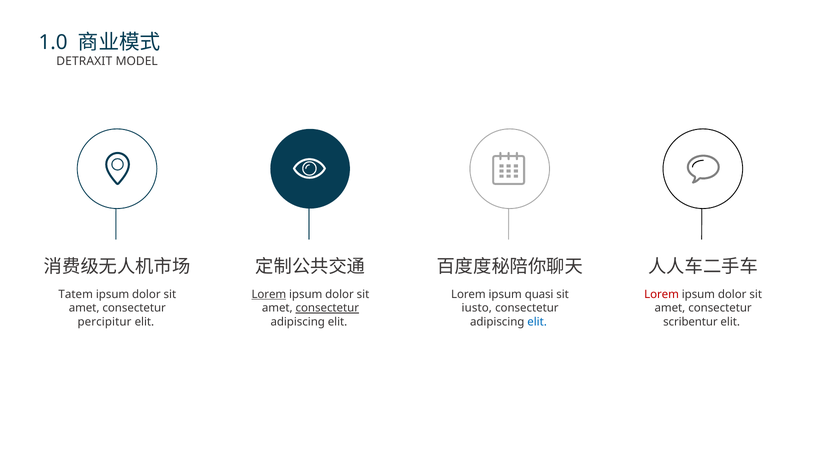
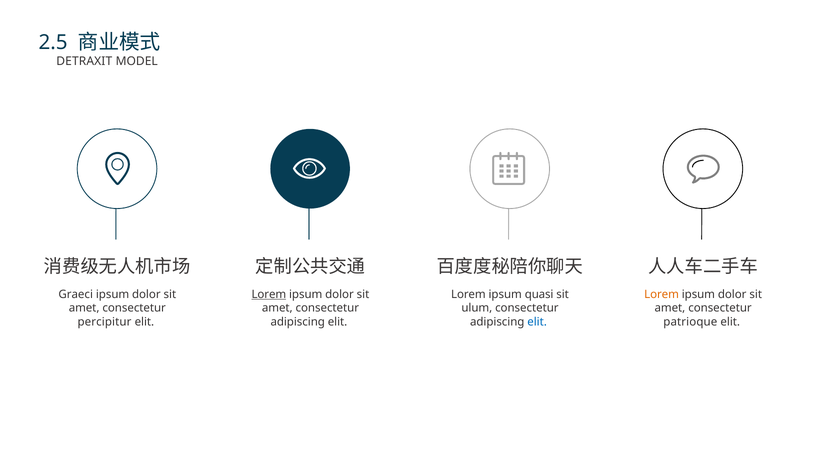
1.0: 1.0 -> 2.5
Tatem: Tatem -> Graeci
Lorem at (662, 294) colour: red -> orange
consectetur at (327, 308) underline: present -> none
iusto: iusto -> ulum
scribentur: scribentur -> patrioque
